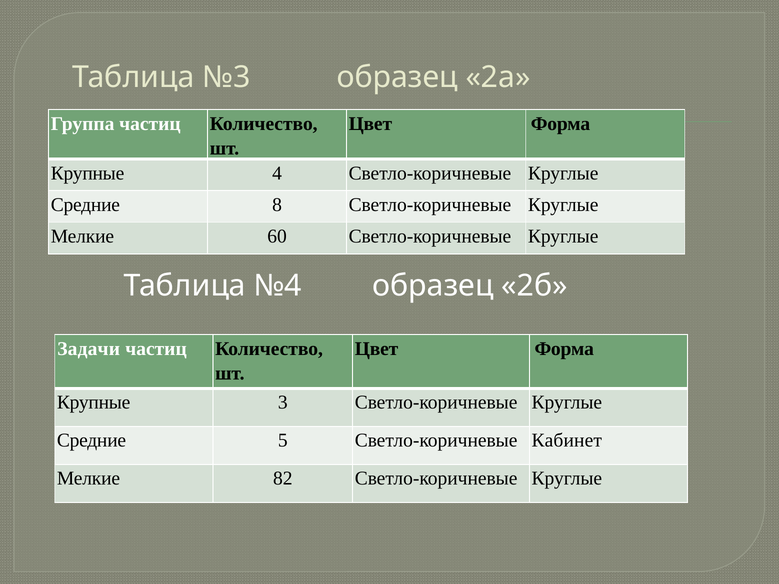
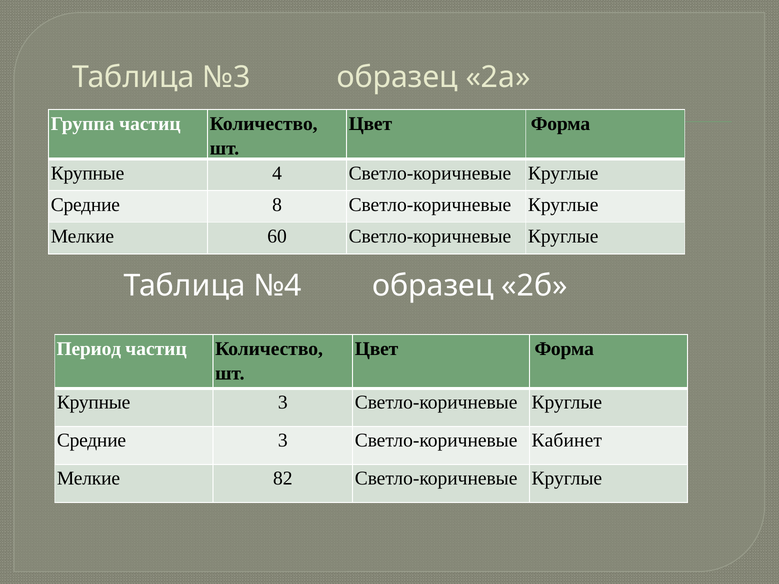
Задачи: Задачи -> Период
Средние 5: 5 -> 3
